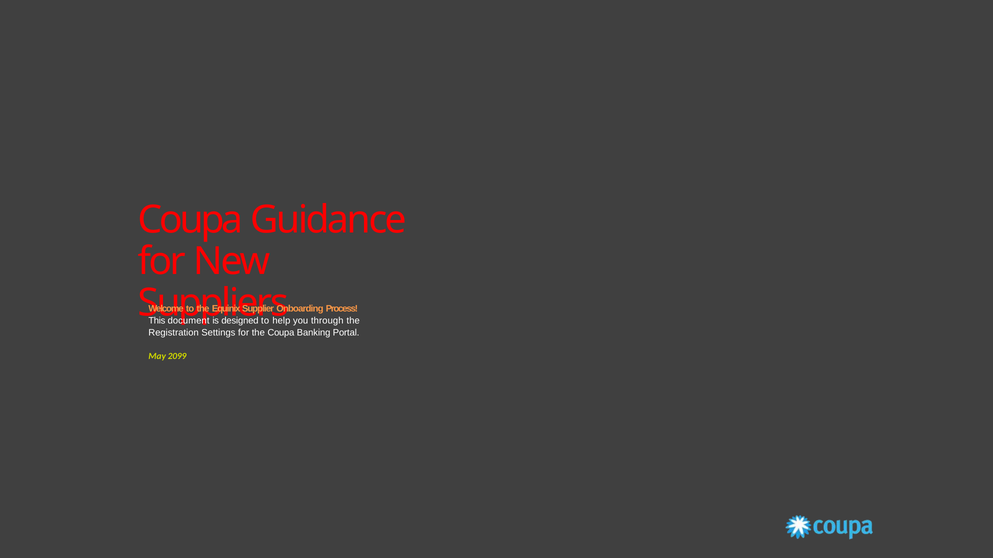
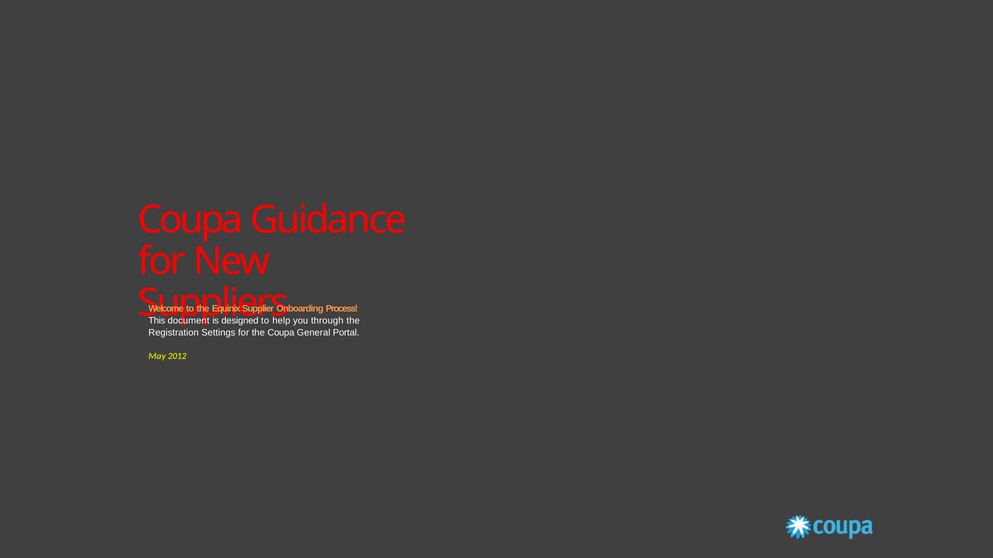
Banking: Banking -> General
2099: 2099 -> 2012
